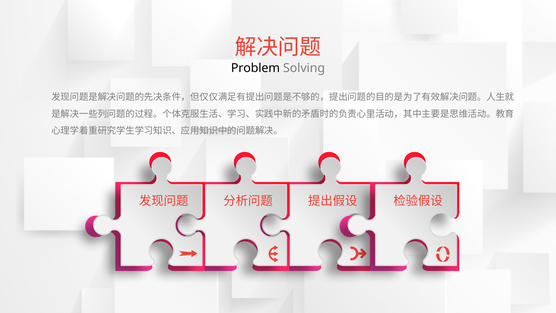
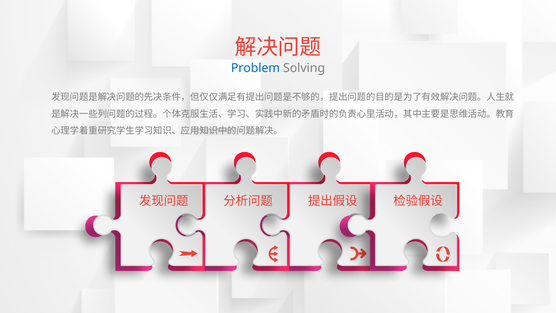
Problem colour: black -> blue
